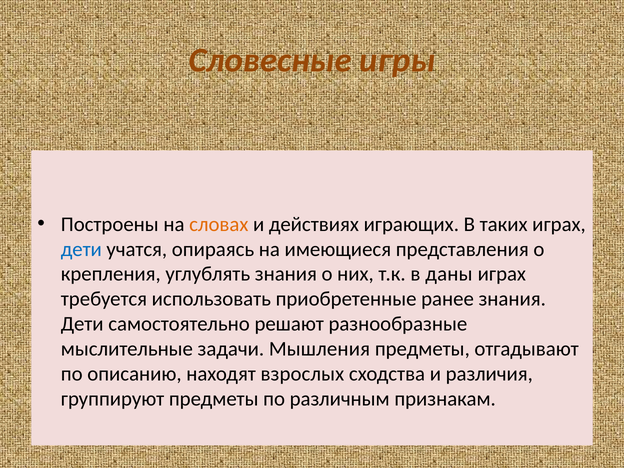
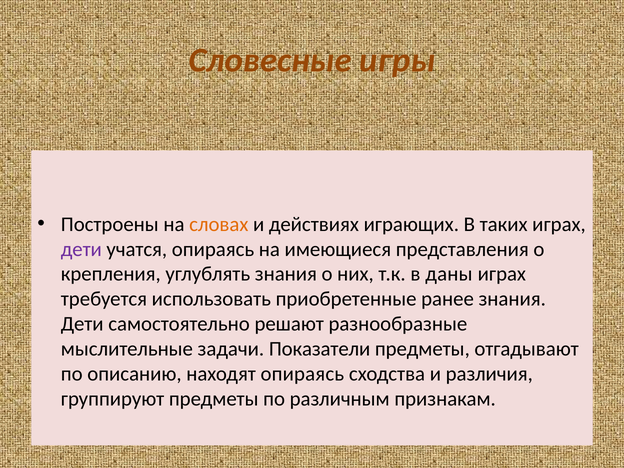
дети at (81, 249) colour: blue -> purple
Мышления: Мышления -> Показатели
находят взрослых: взрослых -> опираясь
